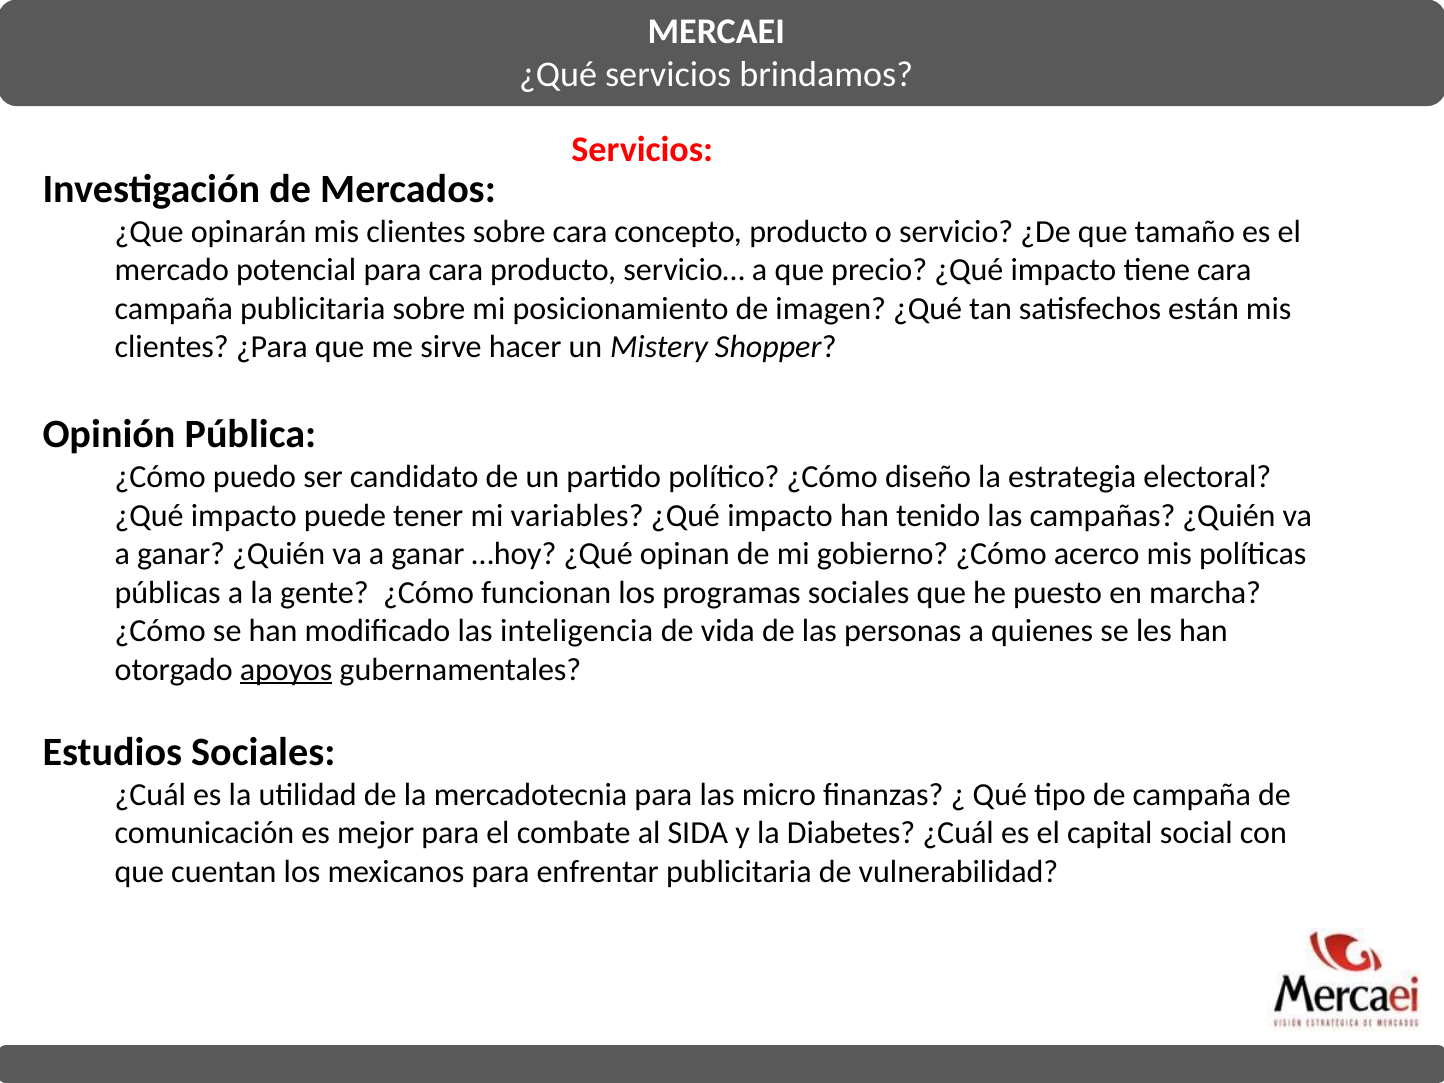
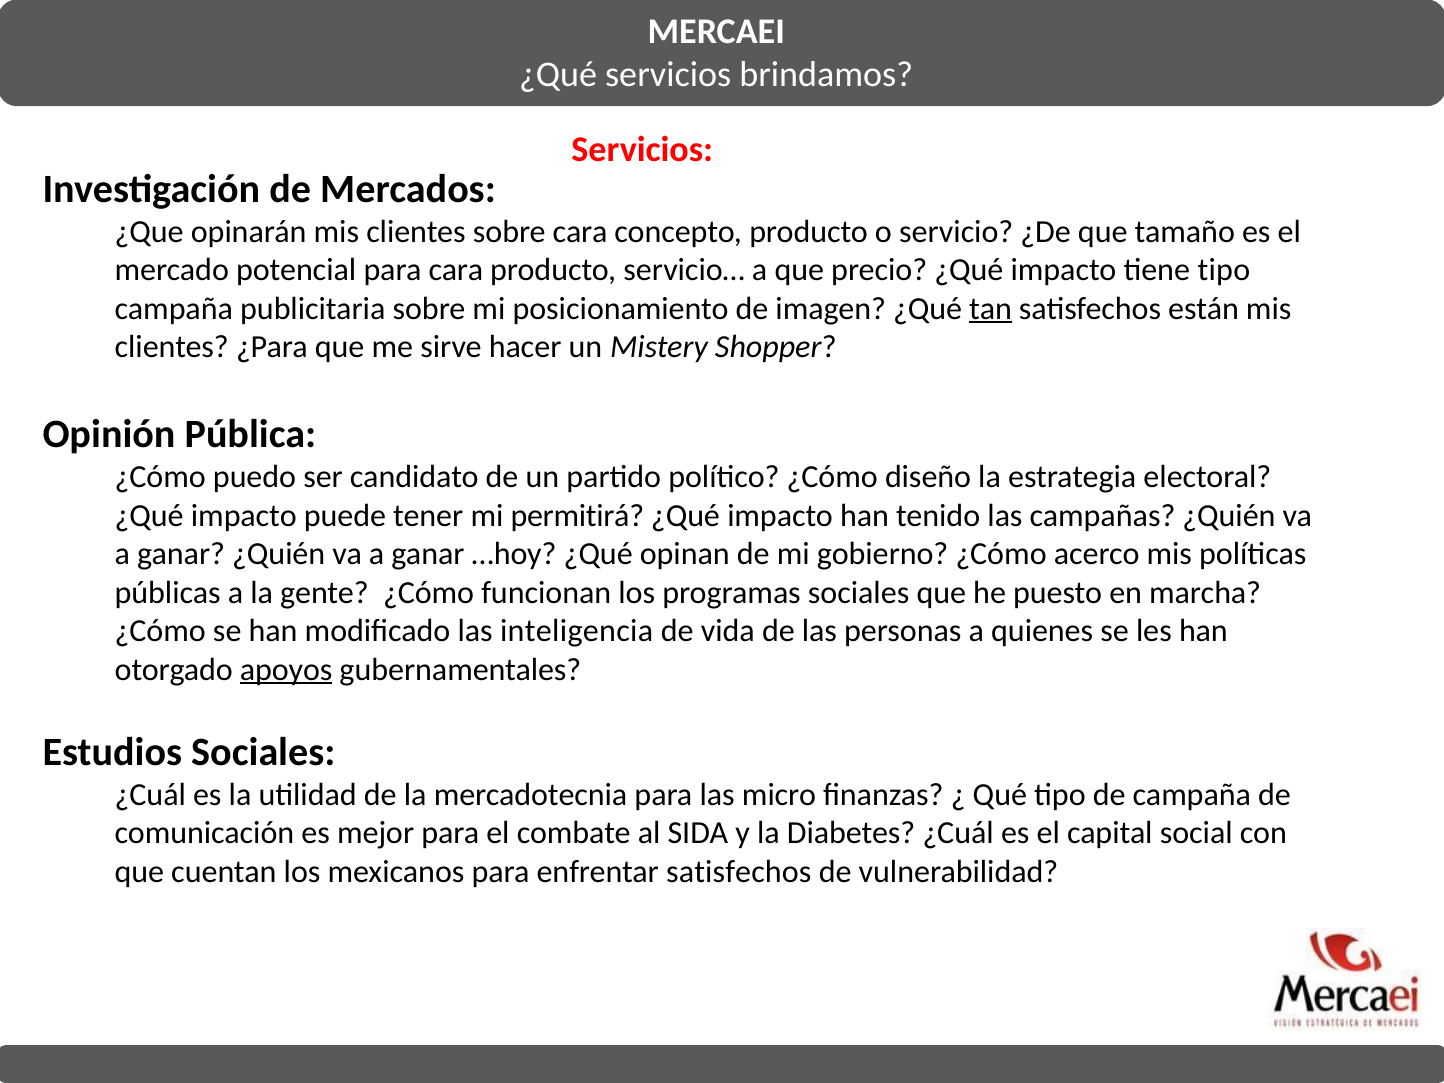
tiene cara: cara -> tipo
tan underline: none -> present
variables: variables -> permitirá
enfrentar publicitaria: publicitaria -> satisfechos
